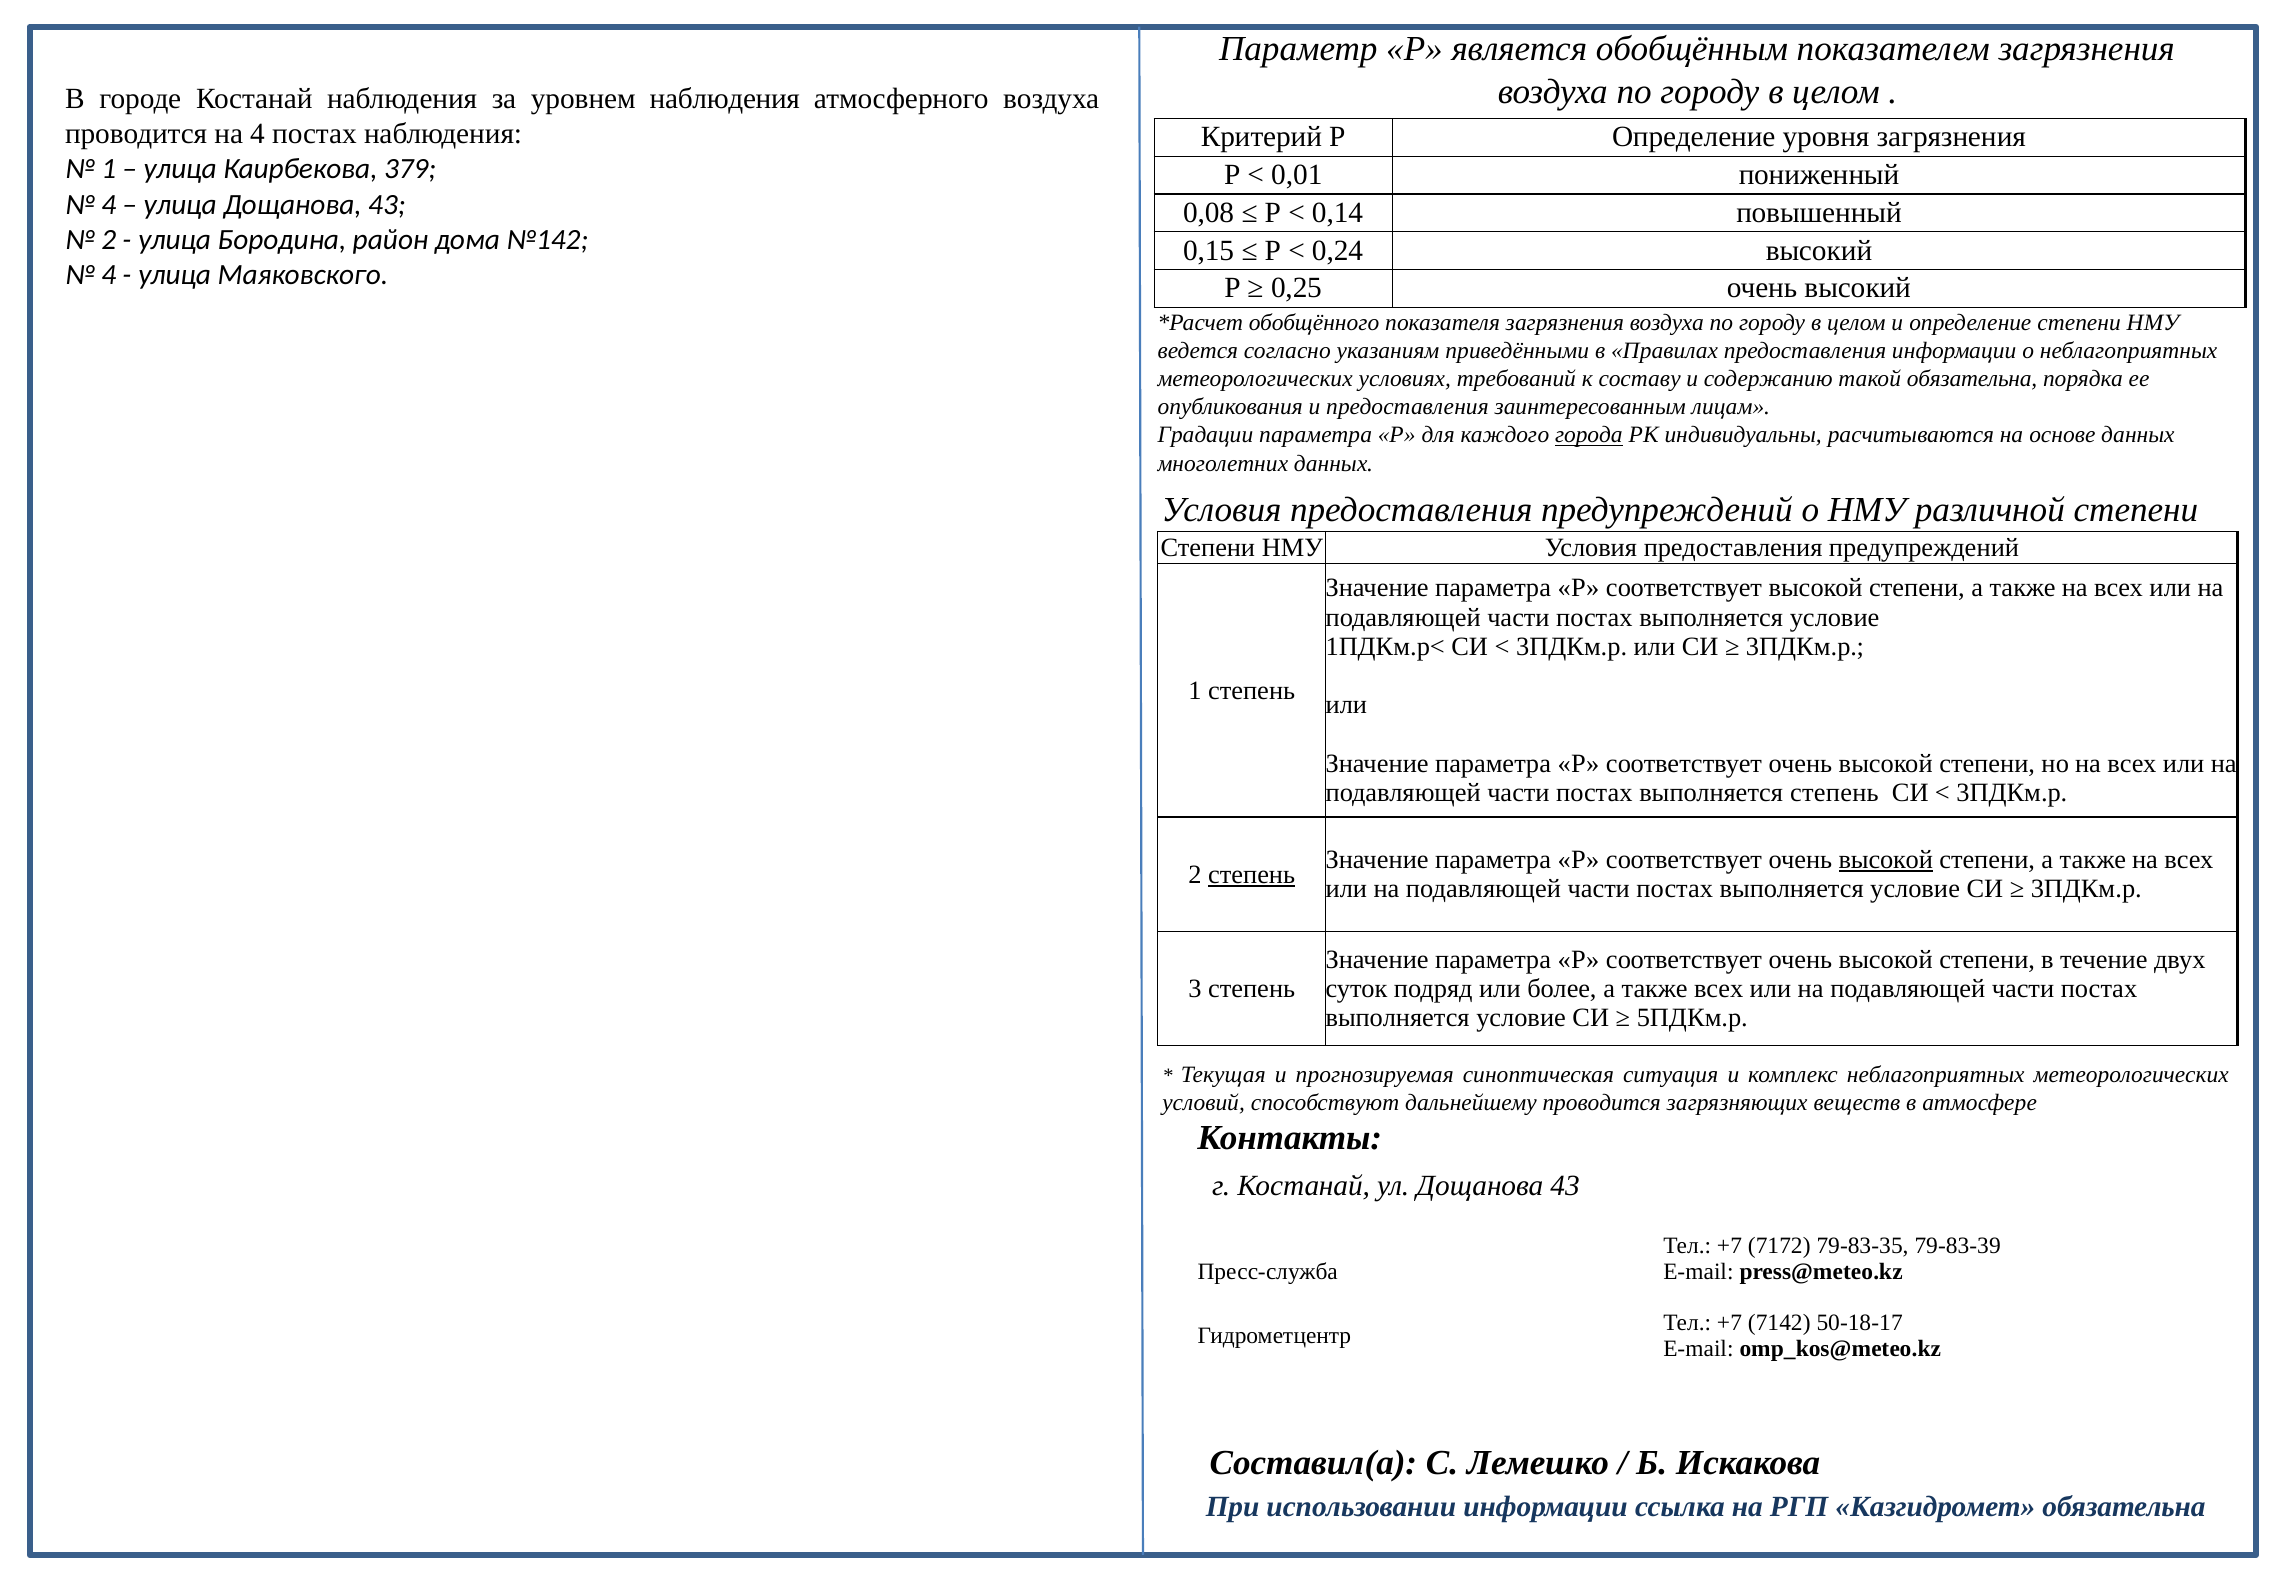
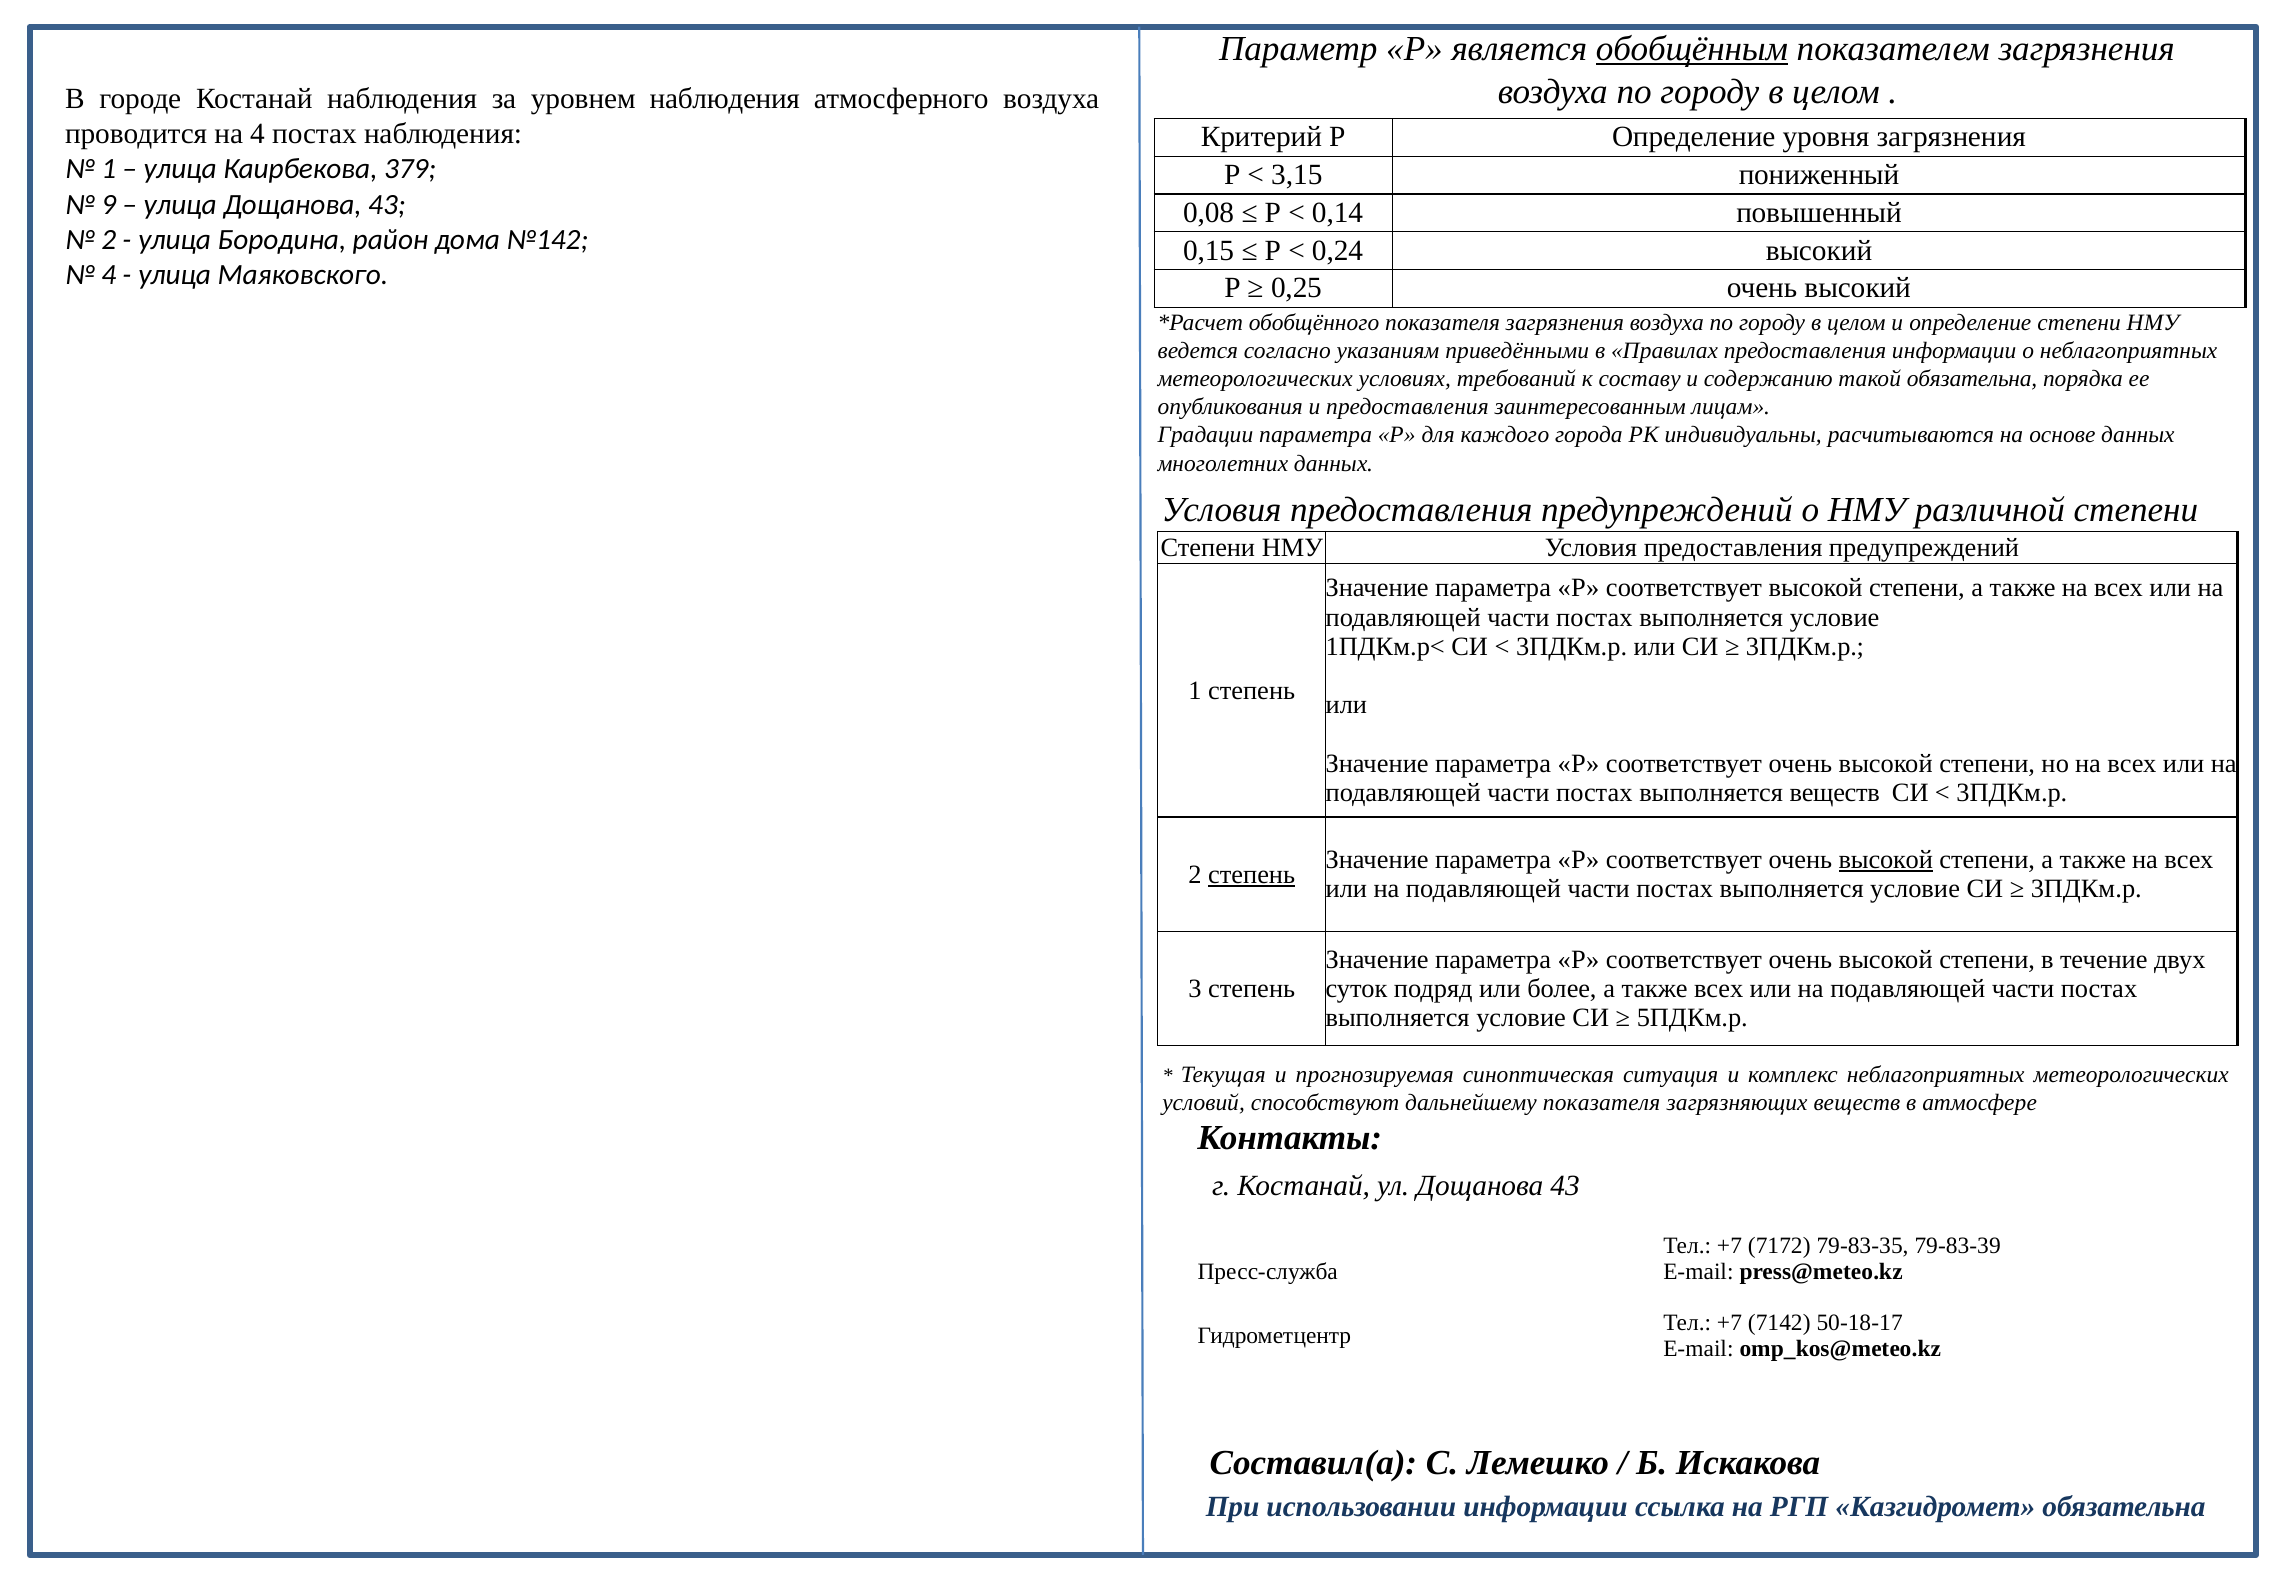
обобщённым underline: none -> present
0,01: 0,01 -> 3,15
4 at (109, 204): 4 -> 9
города underline: present -> none
выполняется степень: степень -> веществ
дальнейшему проводится: проводится -> показателя
